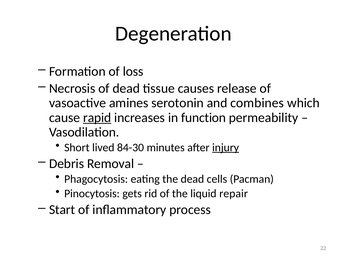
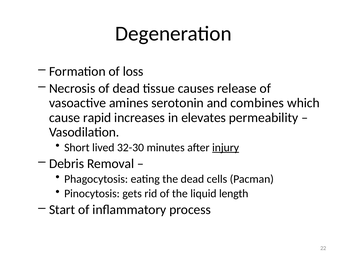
rapid underline: present -> none
function: function -> elevates
84-30: 84-30 -> 32-30
repair: repair -> length
